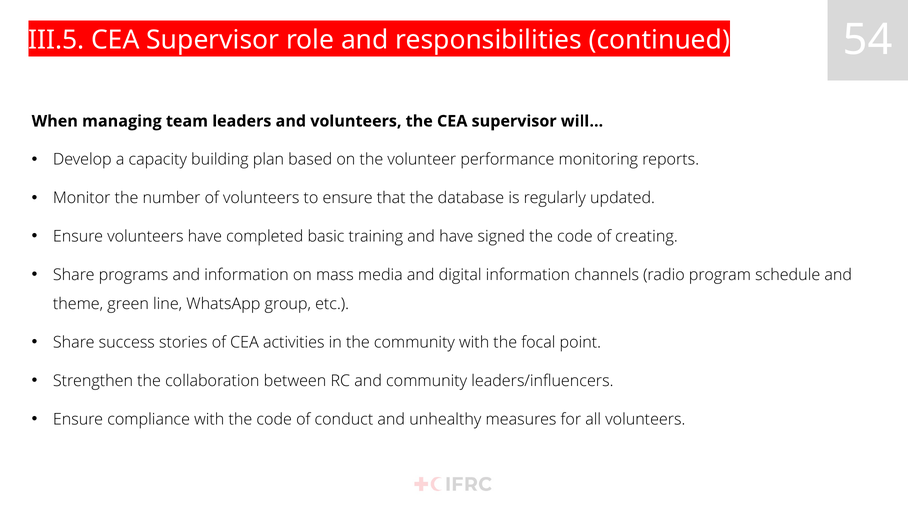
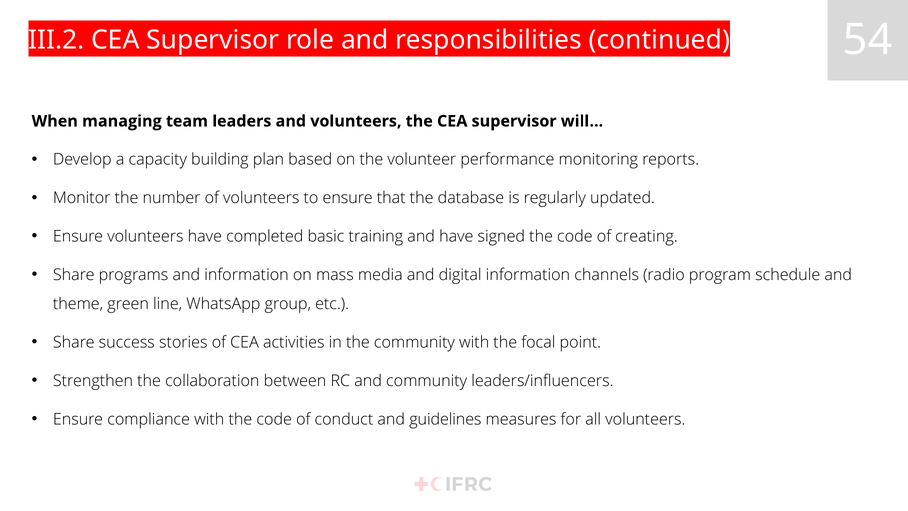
III.5: III.5 -> III.2
unhealthy: unhealthy -> guidelines
